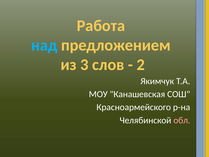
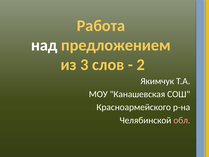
над colour: light blue -> white
